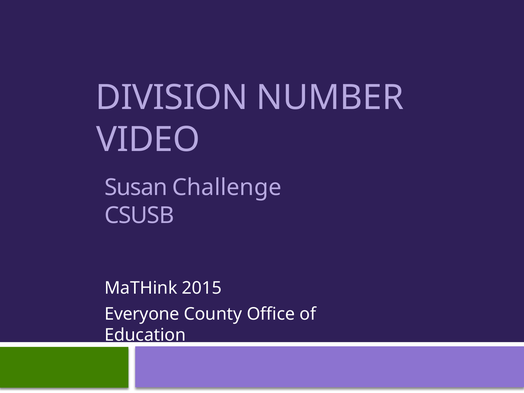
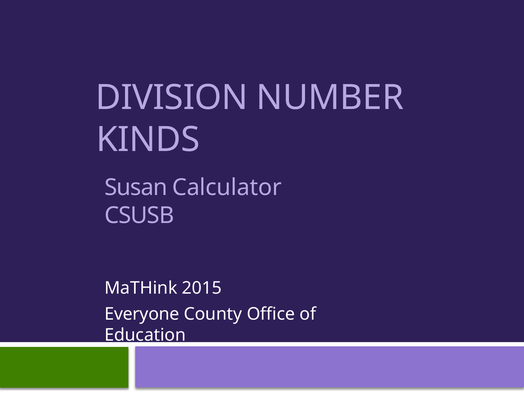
VIDEO: VIDEO -> KINDS
Challenge: Challenge -> Calculator
